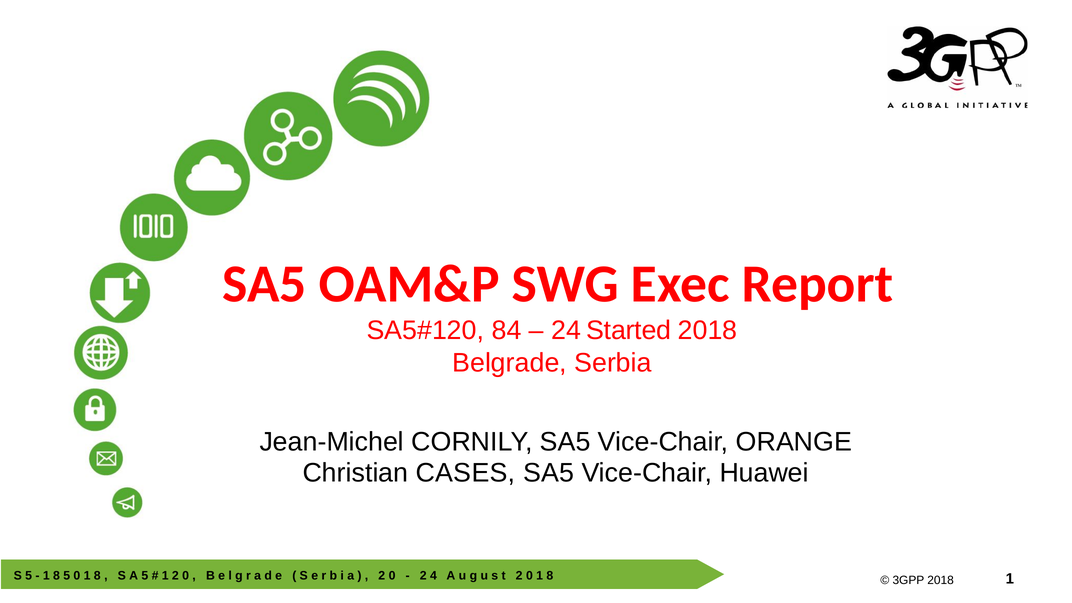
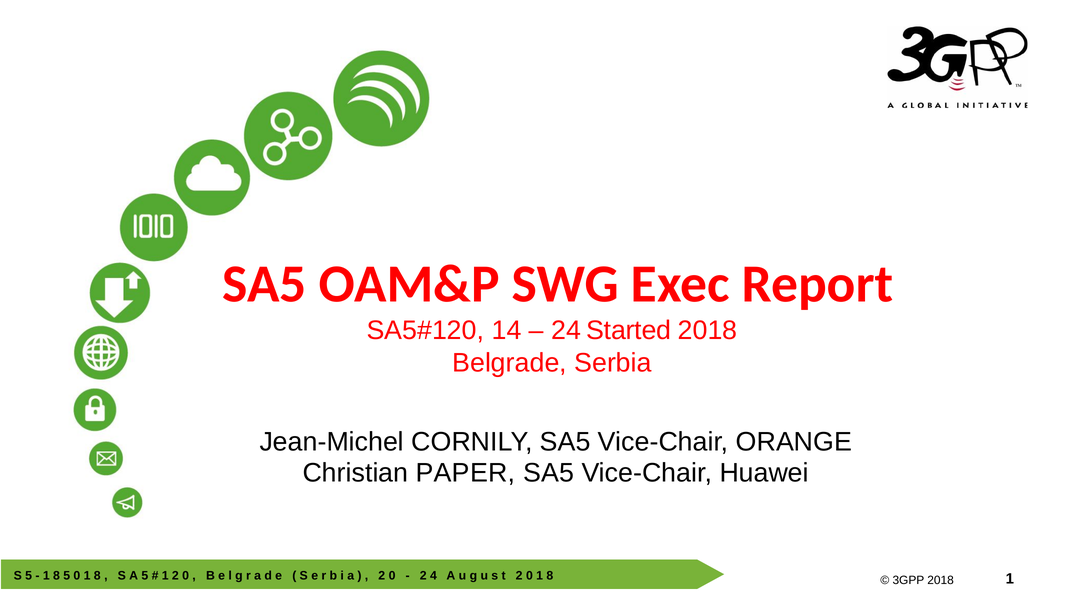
84: 84 -> 14
CASES: CASES -> PAPER
